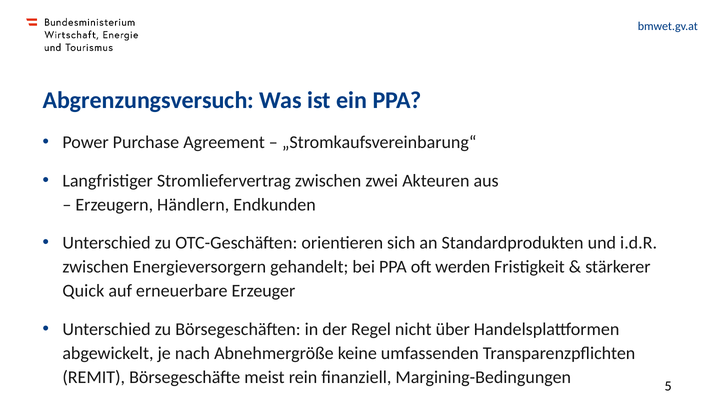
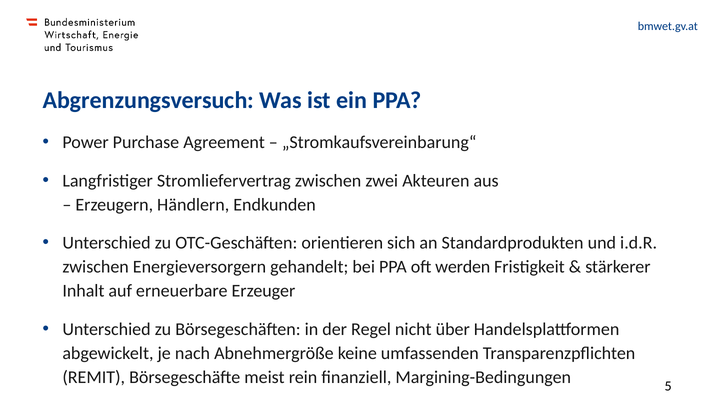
Quick: Quick -> Inhalt
